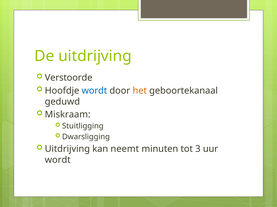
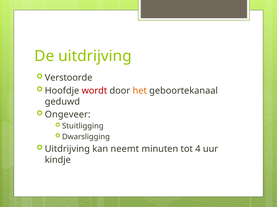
wordt at (94, 91) colour: blue -> red
Miskraam: Miskraam -> Ongeveer
3: 3 -> 4
wordt at (58, 160): wordt -> kindje
